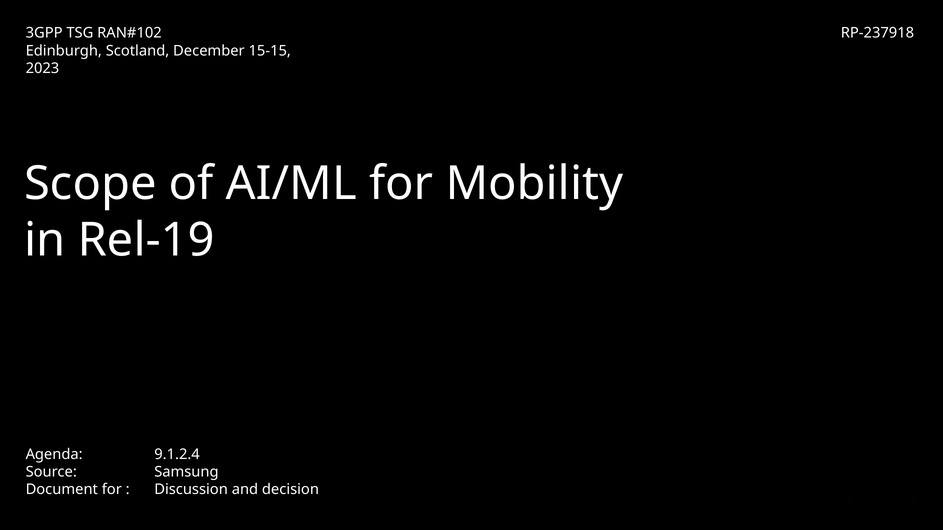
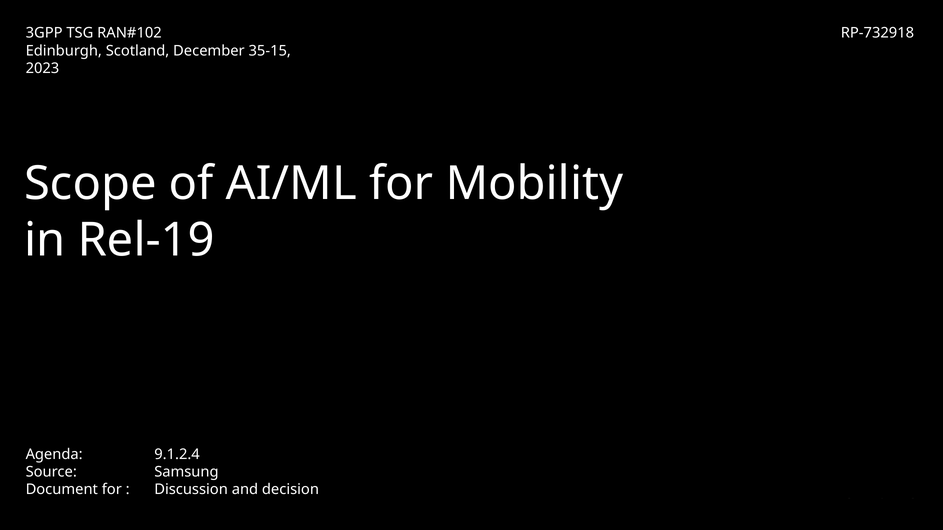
RP-237918: RP-237918 -> RP-732918
15-15: 15-15 -> 35-15
